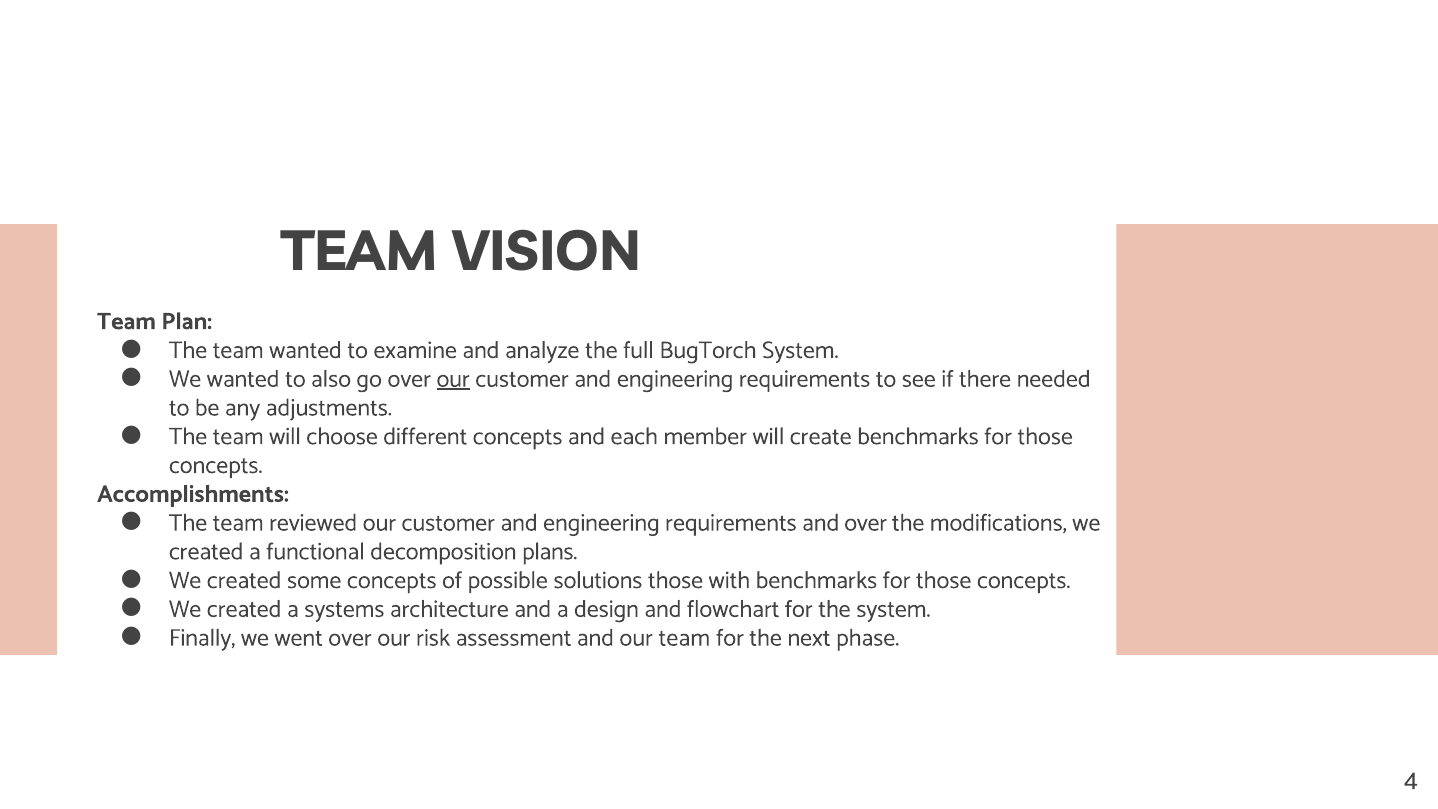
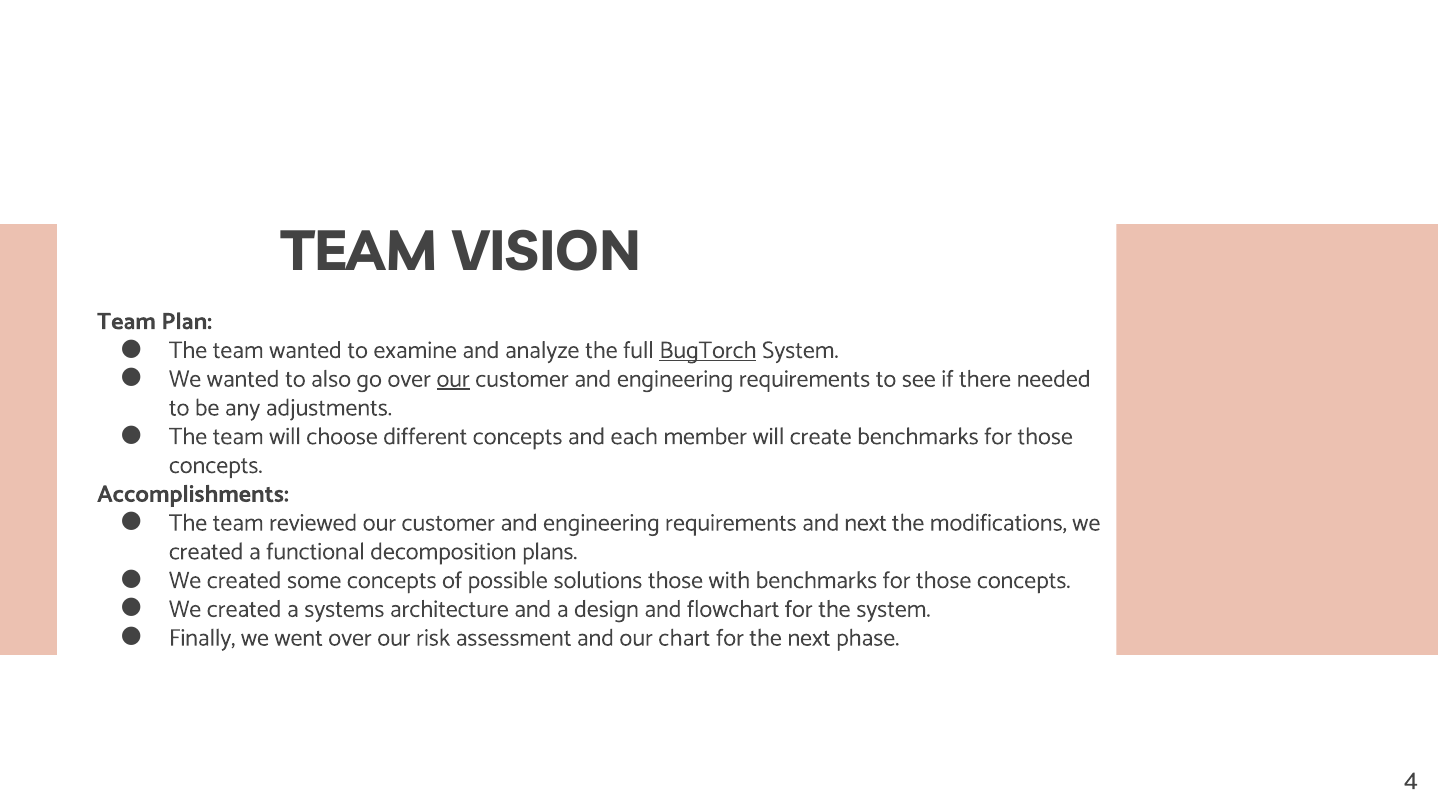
BugTorch underline: none -> present
and over: over -> next
our team: team -> chart
